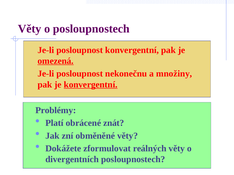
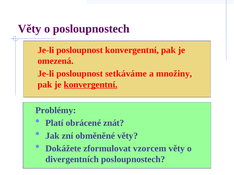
omezená underline: present -> none
nekonečnu: nekonečnu -> setkáváme
reálných: reálných -> vzorcem
